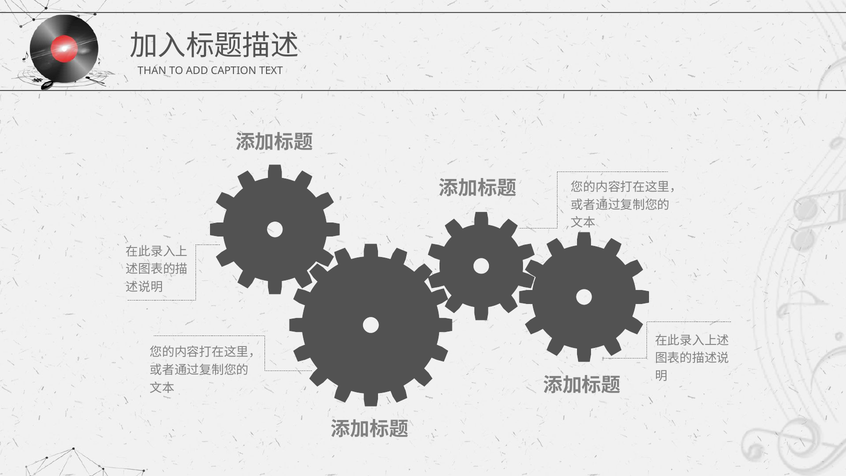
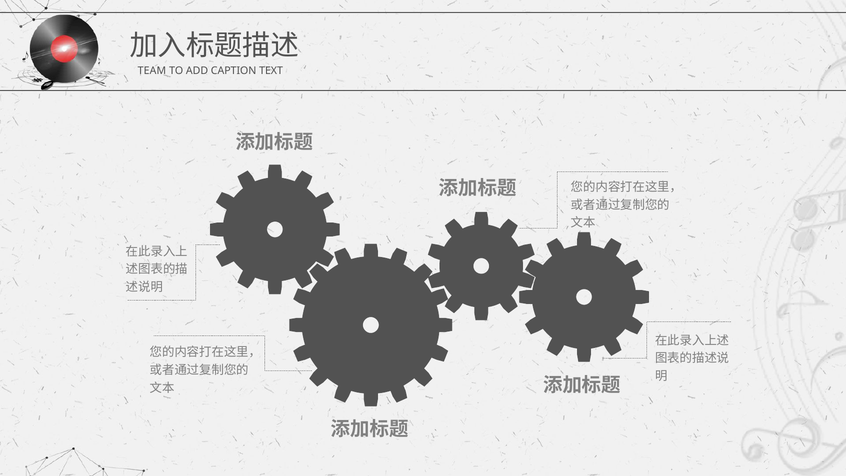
THAN: THAN -> TEAM
